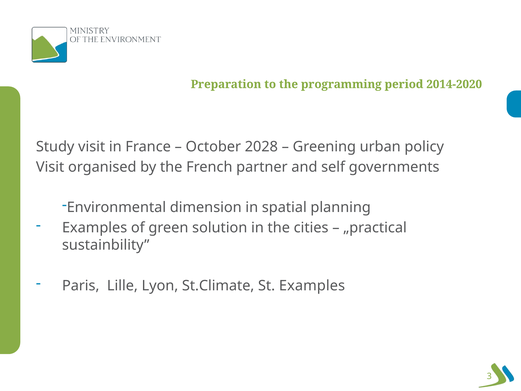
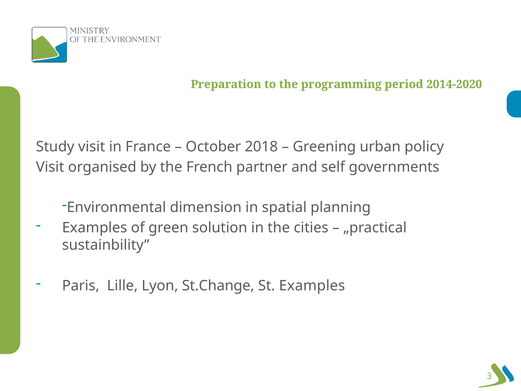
2028: 2028 -> 2018
St.Climate: St.Climate -> St.Change
